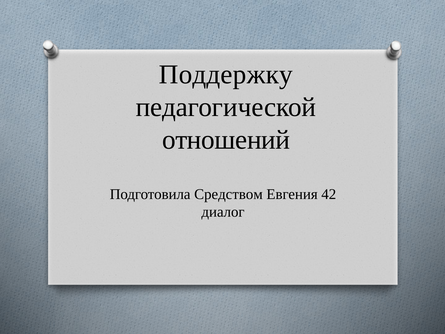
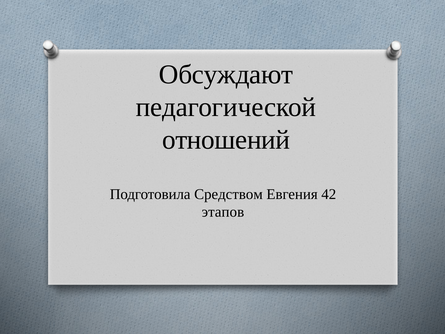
Поддержку: Поддержку -> Обсуждают
диалог: диалог -> этапов
